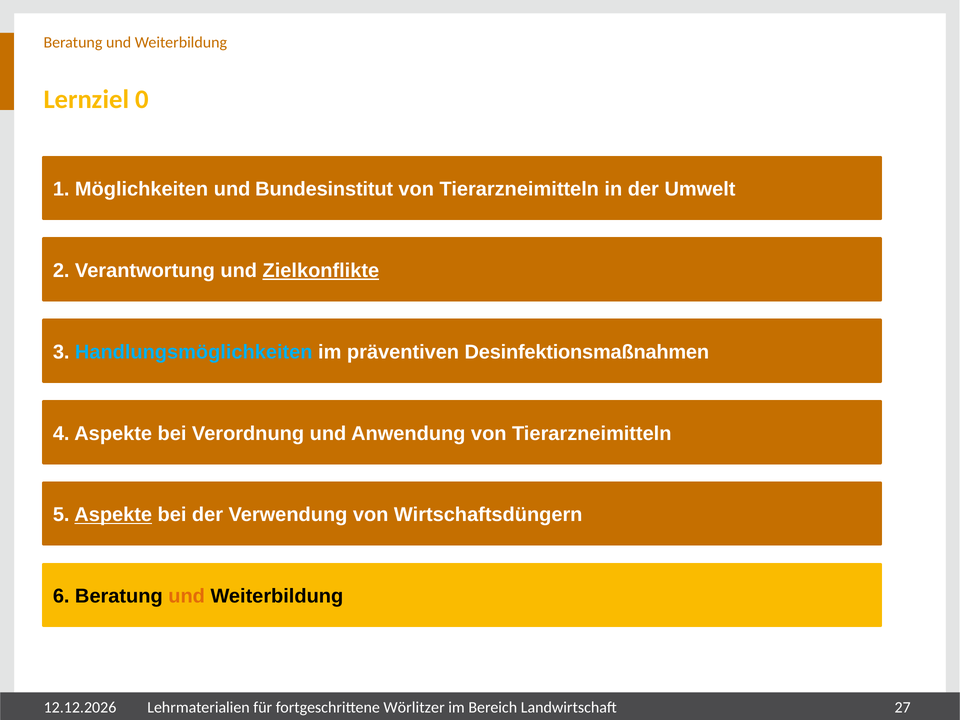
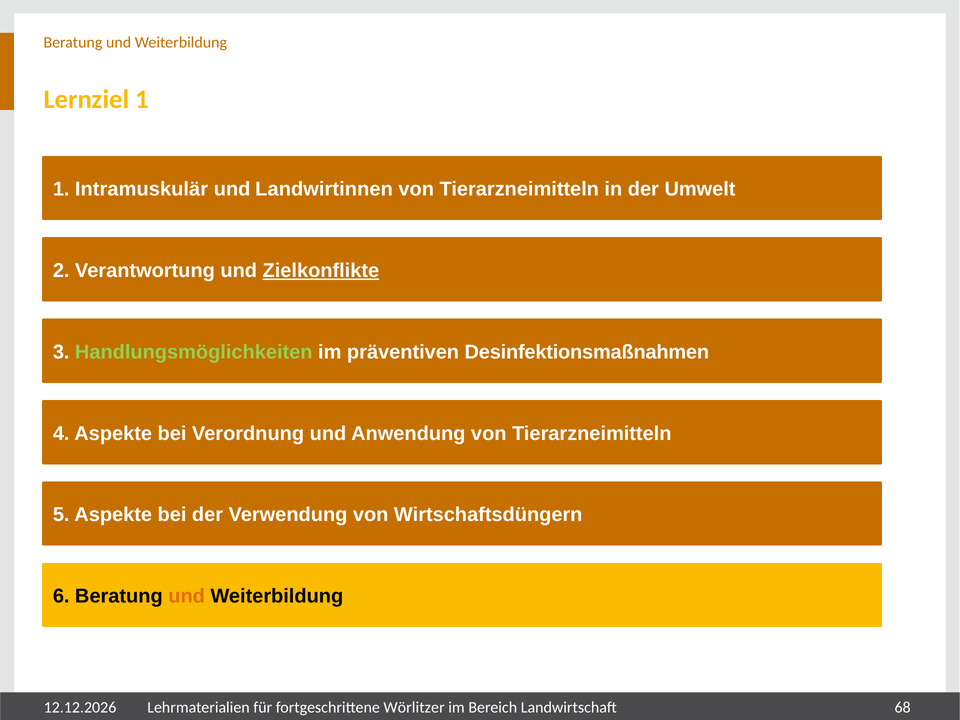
Lernziel 0: 0 -> 1
Möglichkeiten: Möglichkeiten -> Intramuskulär
Bundesinstitut: Bundesinstitut -> Landwirtinnen
Handlungsmöglichkeiten colour: light blue -> light green
Aspekte at (113, 515) underline: present -> none
27: 27 -> 68
